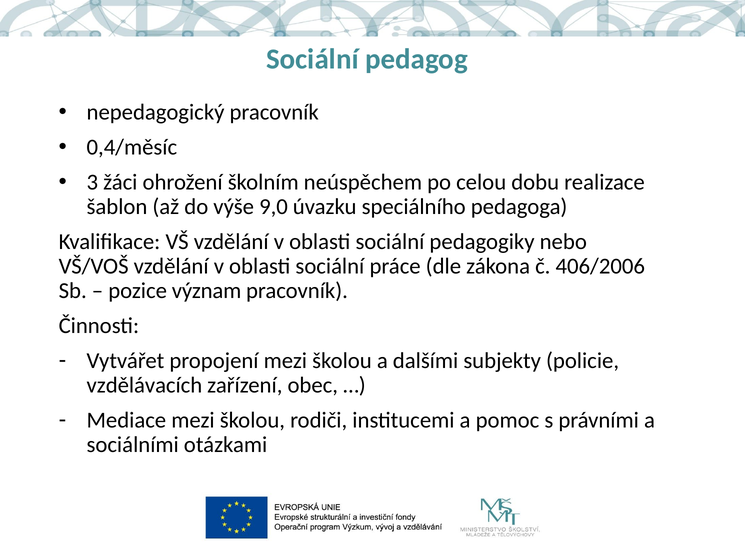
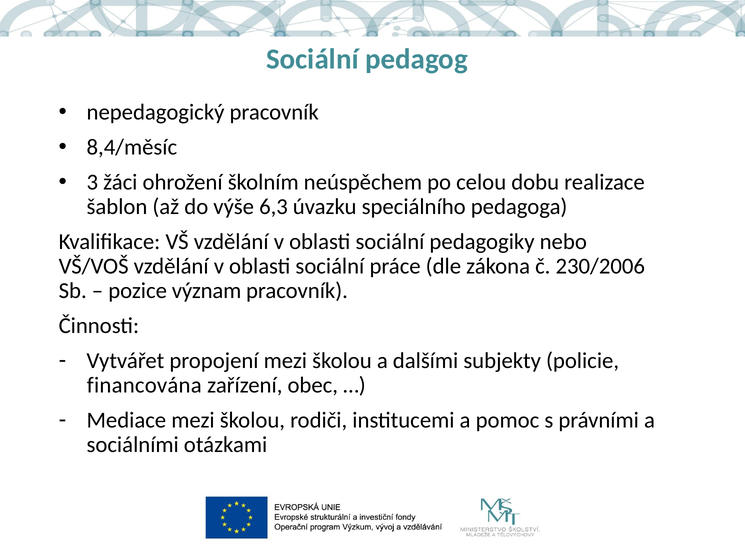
0,4/měsíc: 0,4/měsíc -> 8,4/měsíc
9,0: 9,0 -> 6,3
406/2006: 406/2006 -> 230/2006
vzdělávacích: vzdělávacích -> financována
